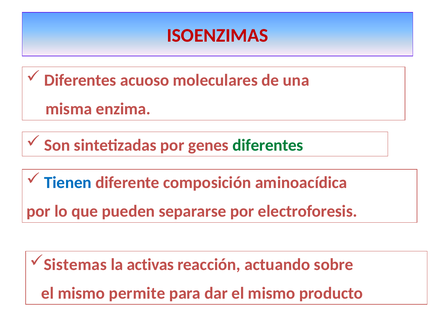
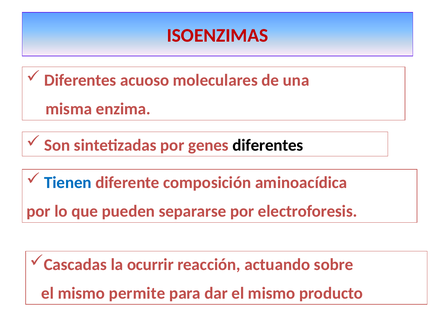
diferentes at (268, 145) colour: green -> black
Sistemas: Sistemas -> Cascadas
activas: activas -> ocurrir
